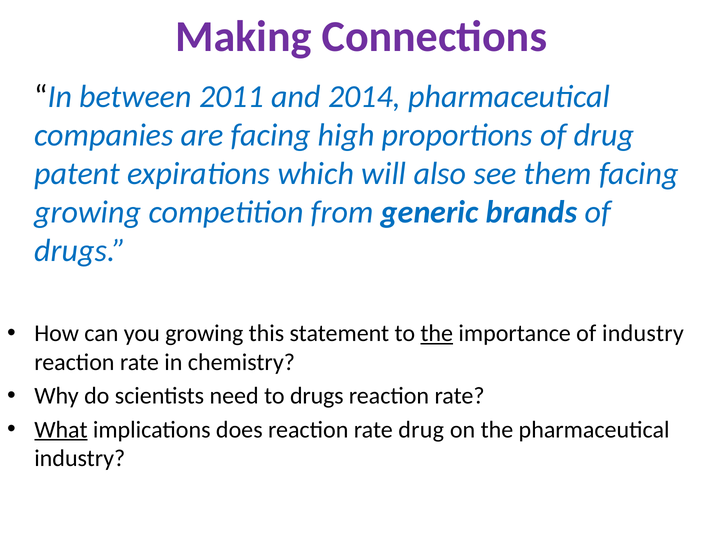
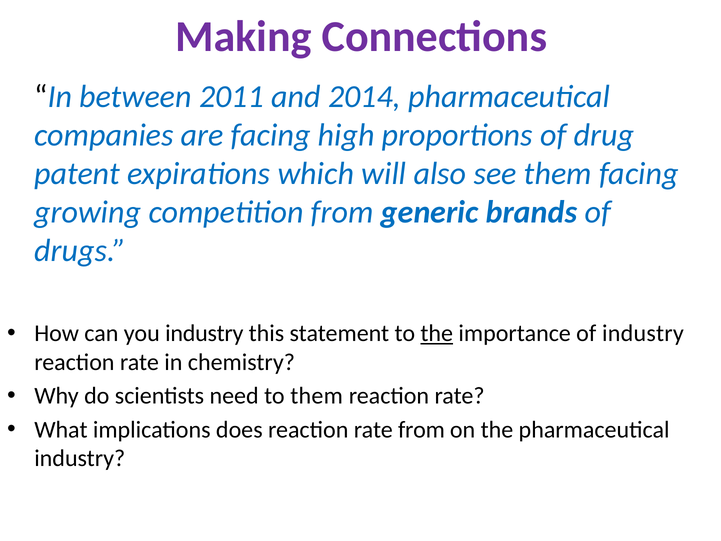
you growing: growing -> industry
to drugs: drugs -> them
What underline: present -> none
rate drug: drug -> from
